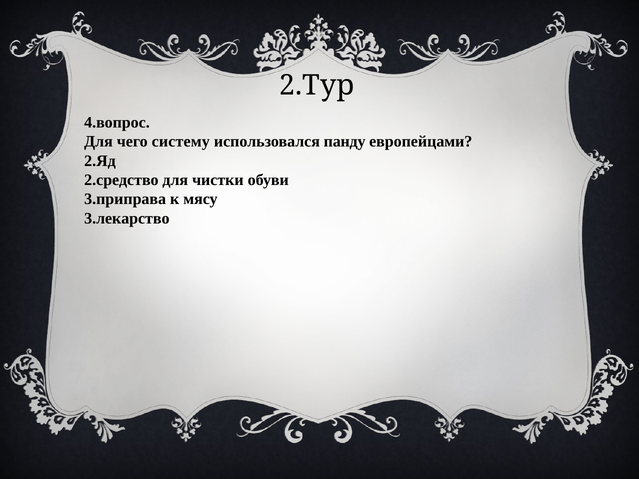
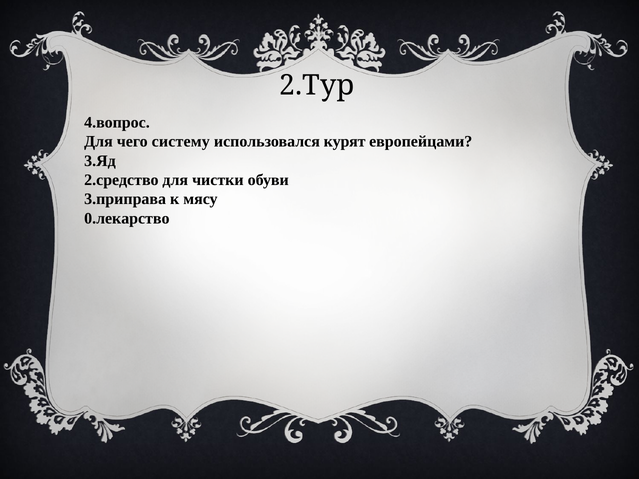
панду: панду -> курят
2.Яд: 2.Яд -> 3.Яд
3.лекарство: 3.лекарство -> 0.лекарство
